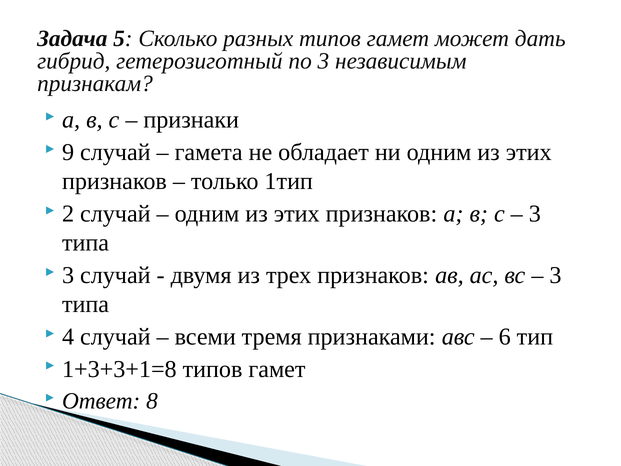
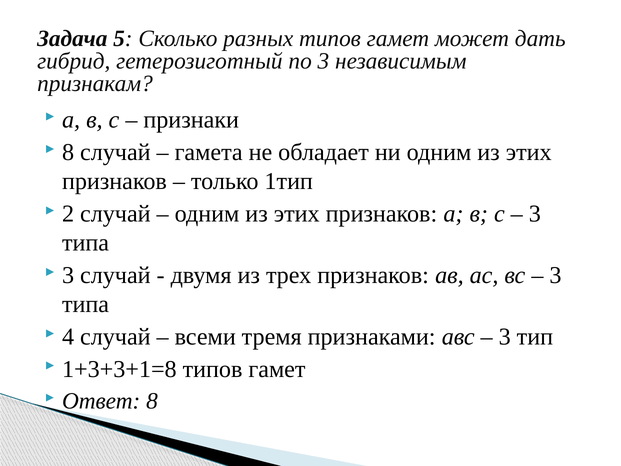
9 at (68, 152): 9 -> 8
6 at (505, 337): 6 -> 3
